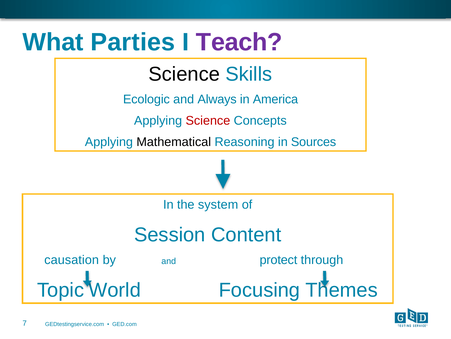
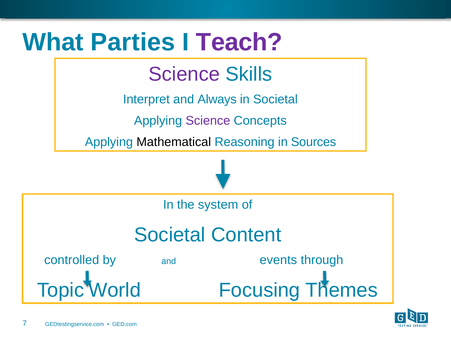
Science at (184, 74) colour: black -> purple
Ecologic: Ecologic -> Interpret
in America: America -> Societal
Science at (208, 121) colour: red -> purple
Session at (170, 234): Session -> Societal
causation: causation -> controlled
protect: protect -> events
